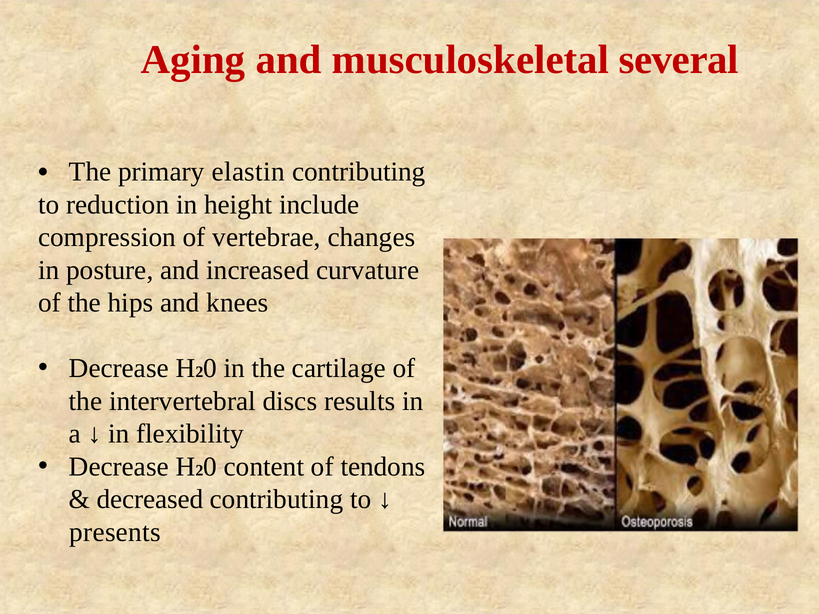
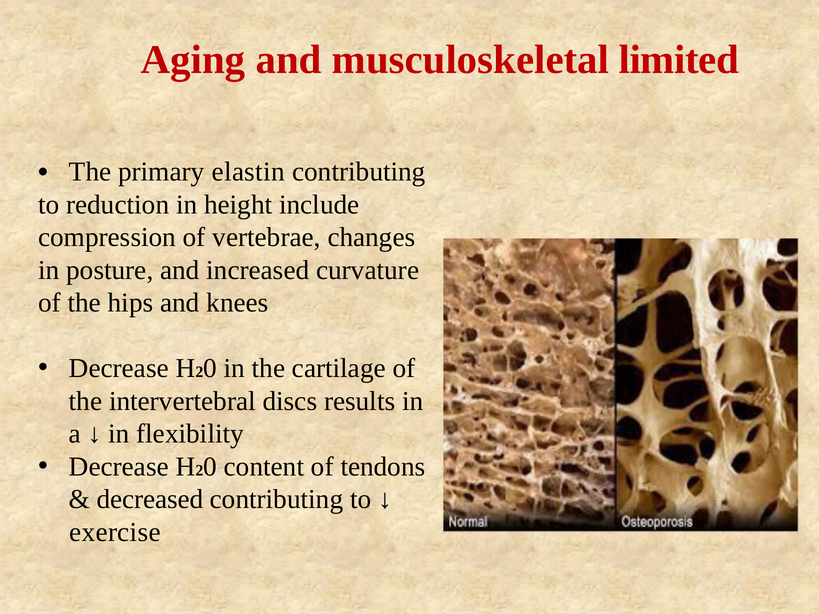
several: several -> limited
presents: presents -> exercise
